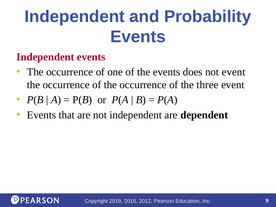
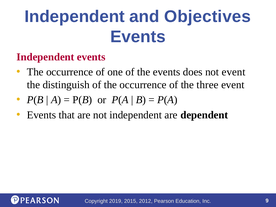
Probability: Probability -> Objectives
occurrence at (66, 85): occurrence -> distinguish
